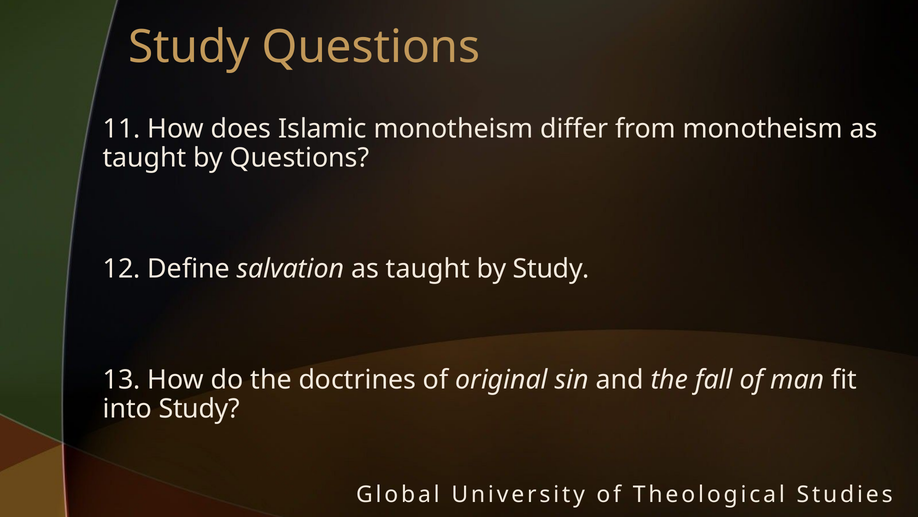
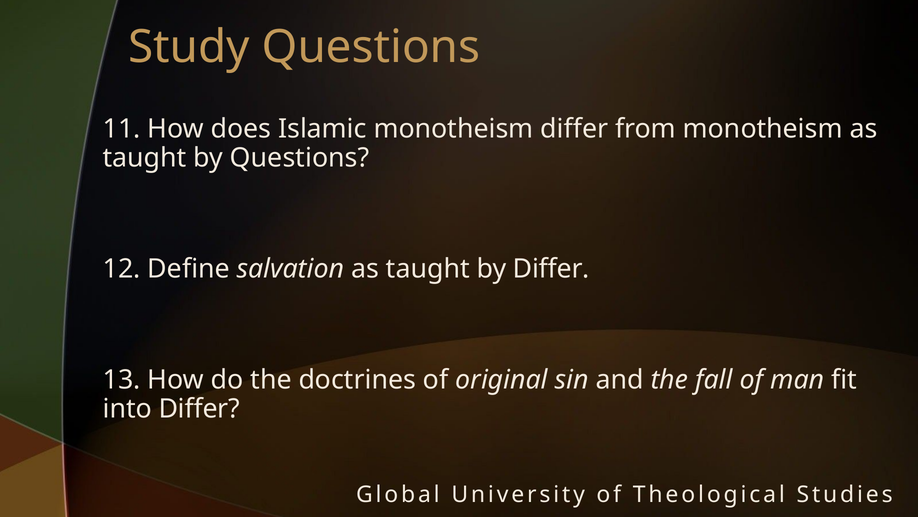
by Study: Study -> Differ
into Study: Study -> Differ
